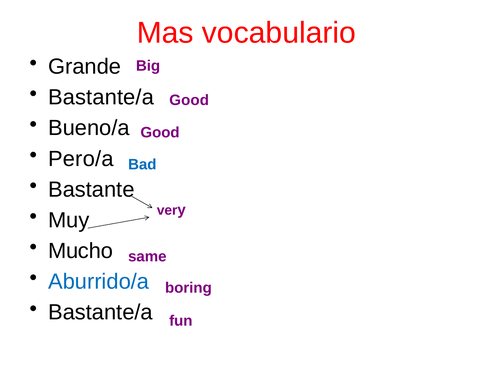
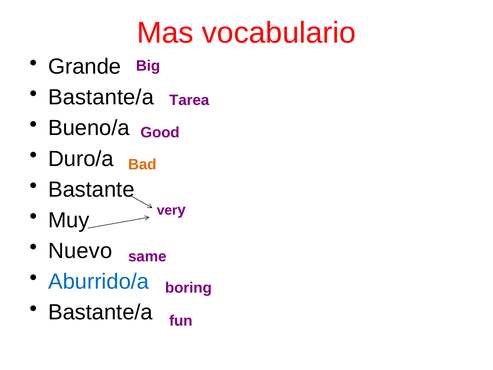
Good at (189, 100): Good -> Tarea
Pero/a: Pero/a -> Duro/a
Bad colour: blue -> orange
Mucho: Mucho -> Nuevo
